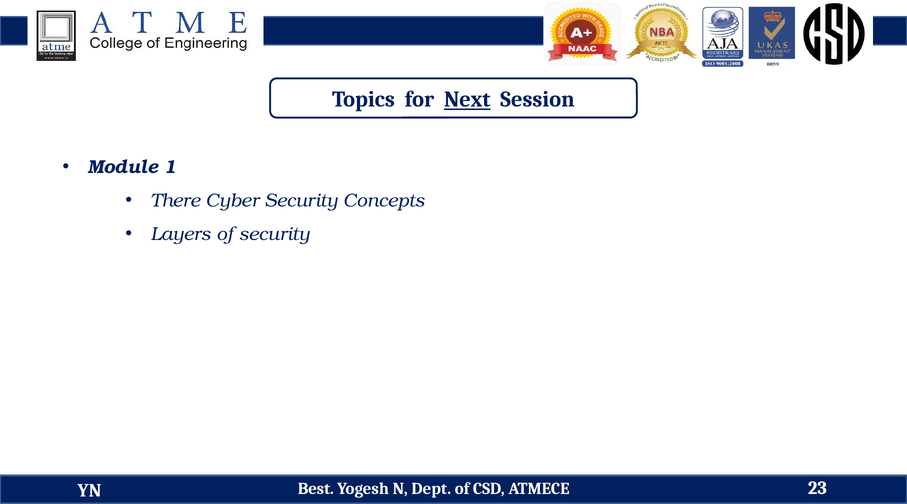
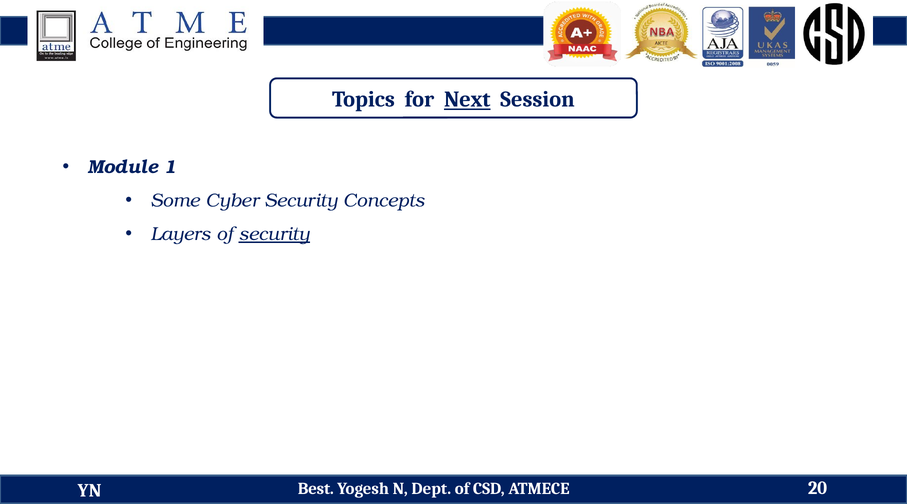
There: There -> Some
security at (274, 234) underline: none -> present
23: 23 -> 20
